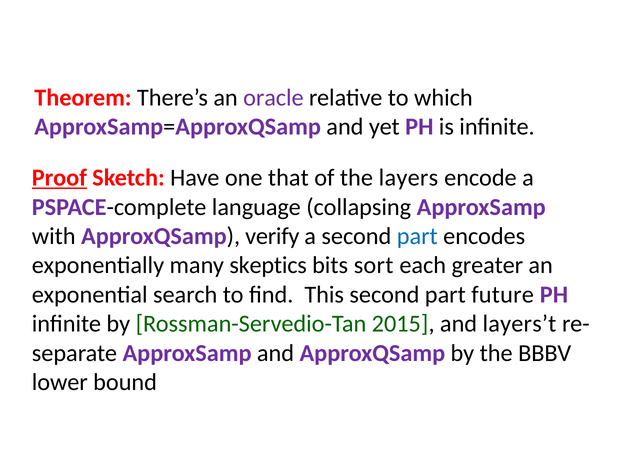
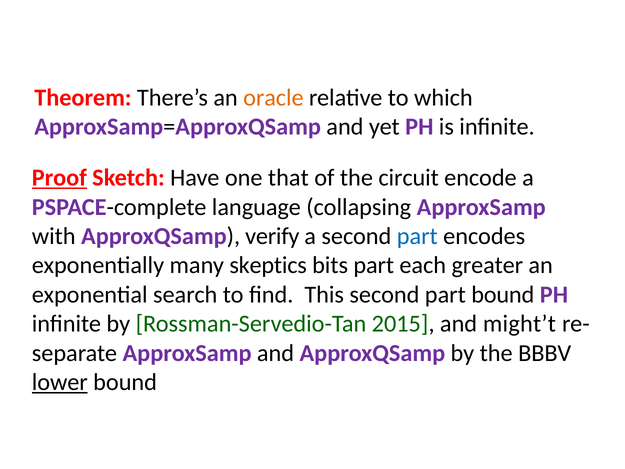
oracle colour: purple -> orange
layers: layers -> circuit
bits sort: sort -> part
part future: future -> bound
layers’t: layers’t -> might’t
lower underline: none -> present
